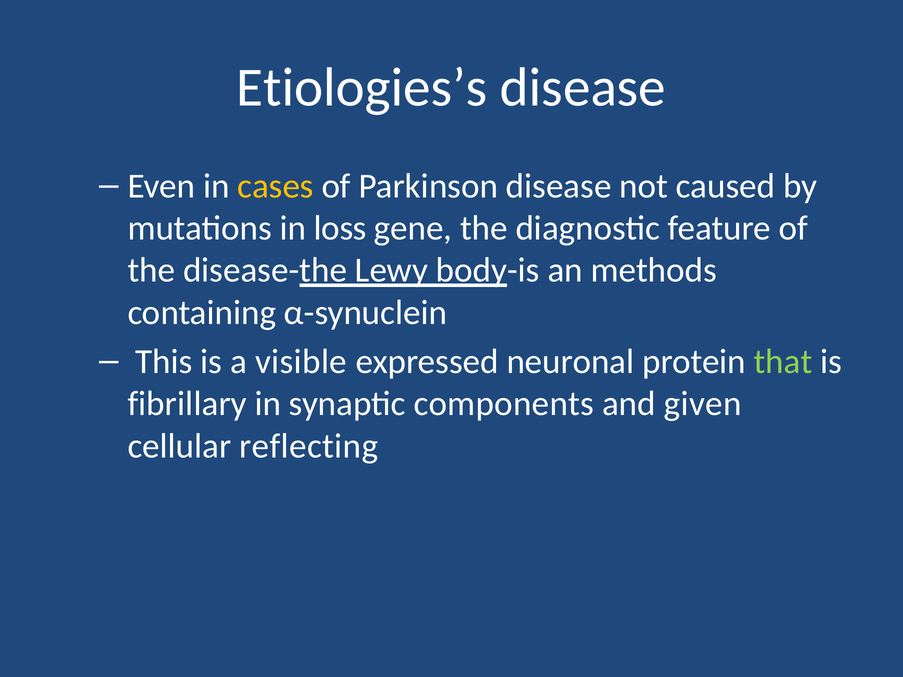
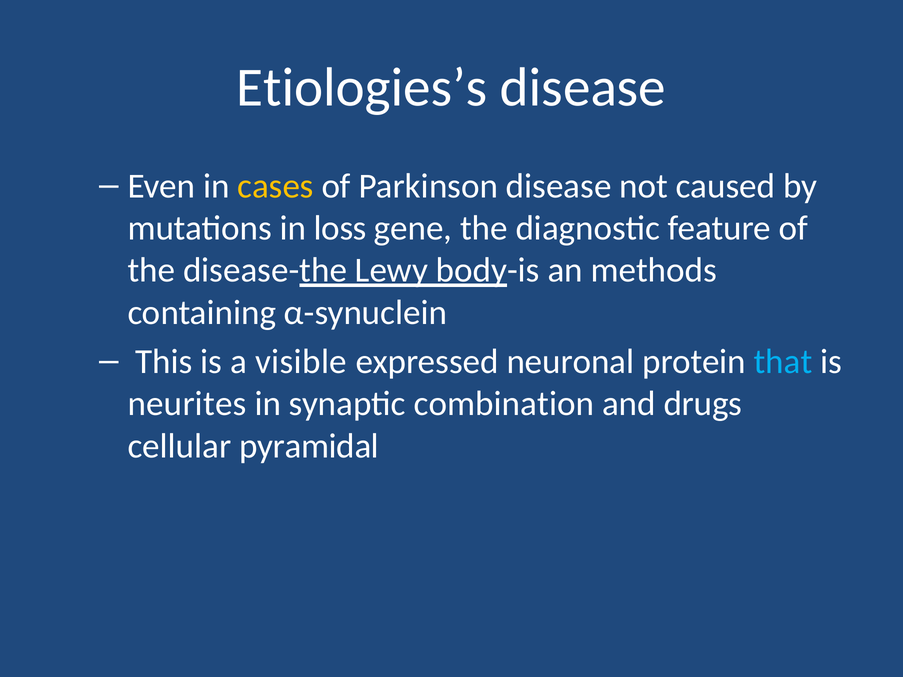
that colour: light green -> light blue
fibrillary: fibrillary -> neurites
components: components -> combination
given: given -> drugs
reflecting: reflecting -> pyramidal
